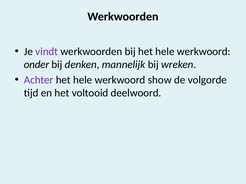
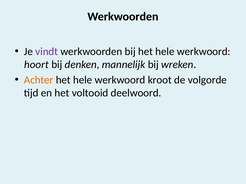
onder: onder -> hoort
Achter colour: purple -> orange
show: show -> kroot
